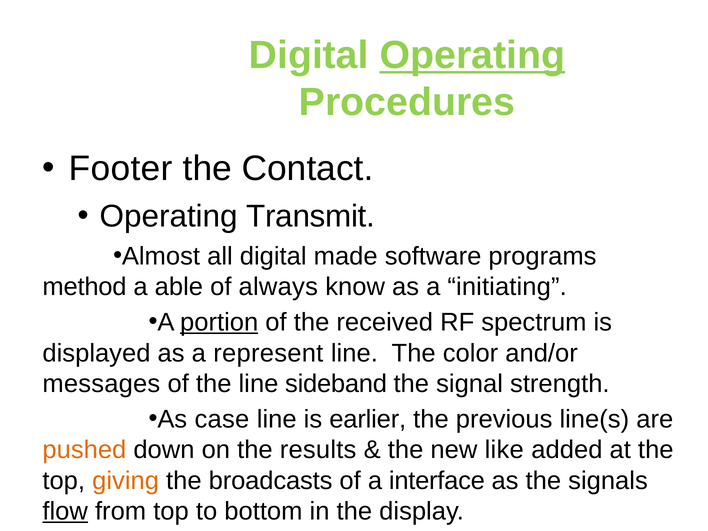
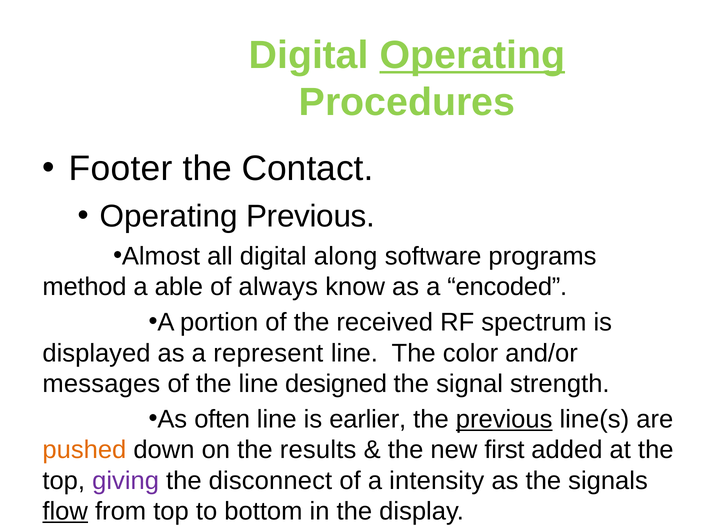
Operating Transmit: Transmit -> Previous
made: made -> along
initiating: initiating -> encoded
portion underline: present -> none
sideband: sideband -> designed
case: case -> often
previous at (504, 419) underline: none -> present
like: like -> first
giving colour: orange -> purple
broadcasts: broadcasts -> disconnect
interface: interface -> intensity
